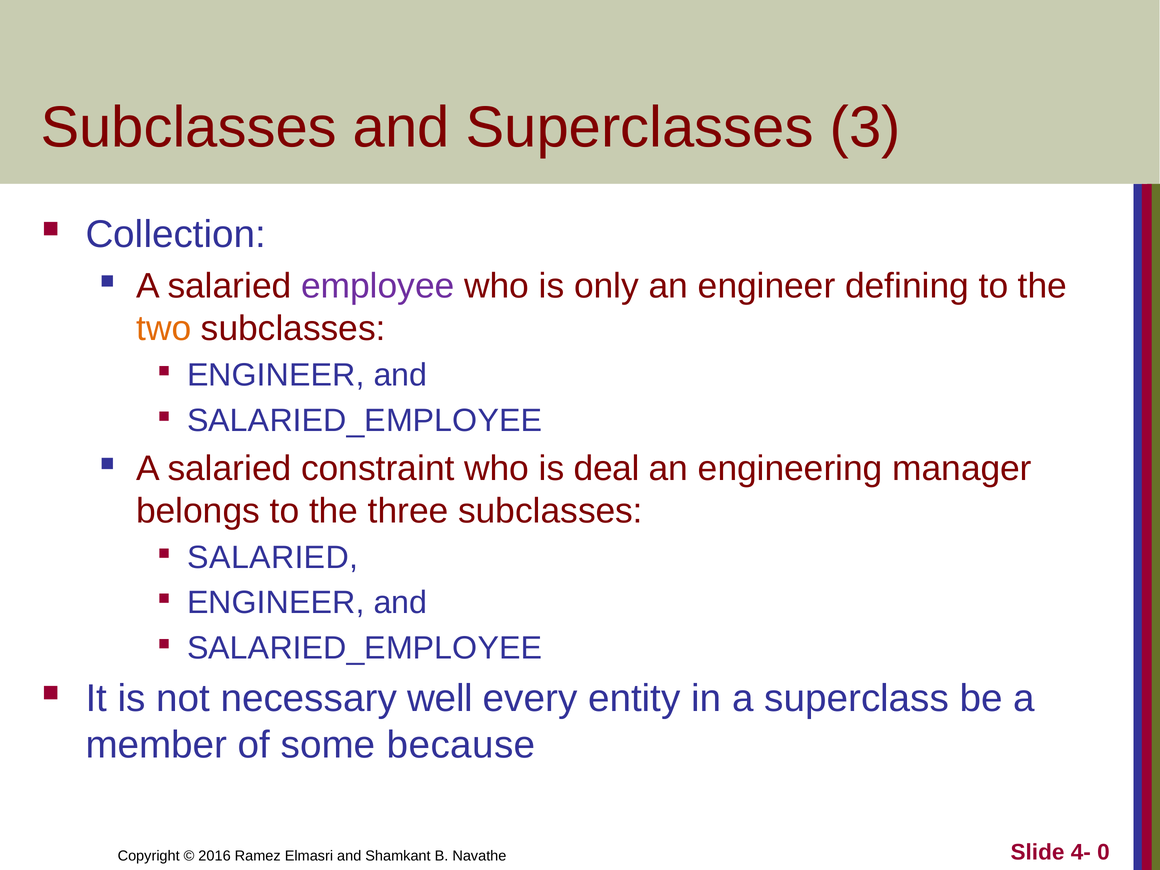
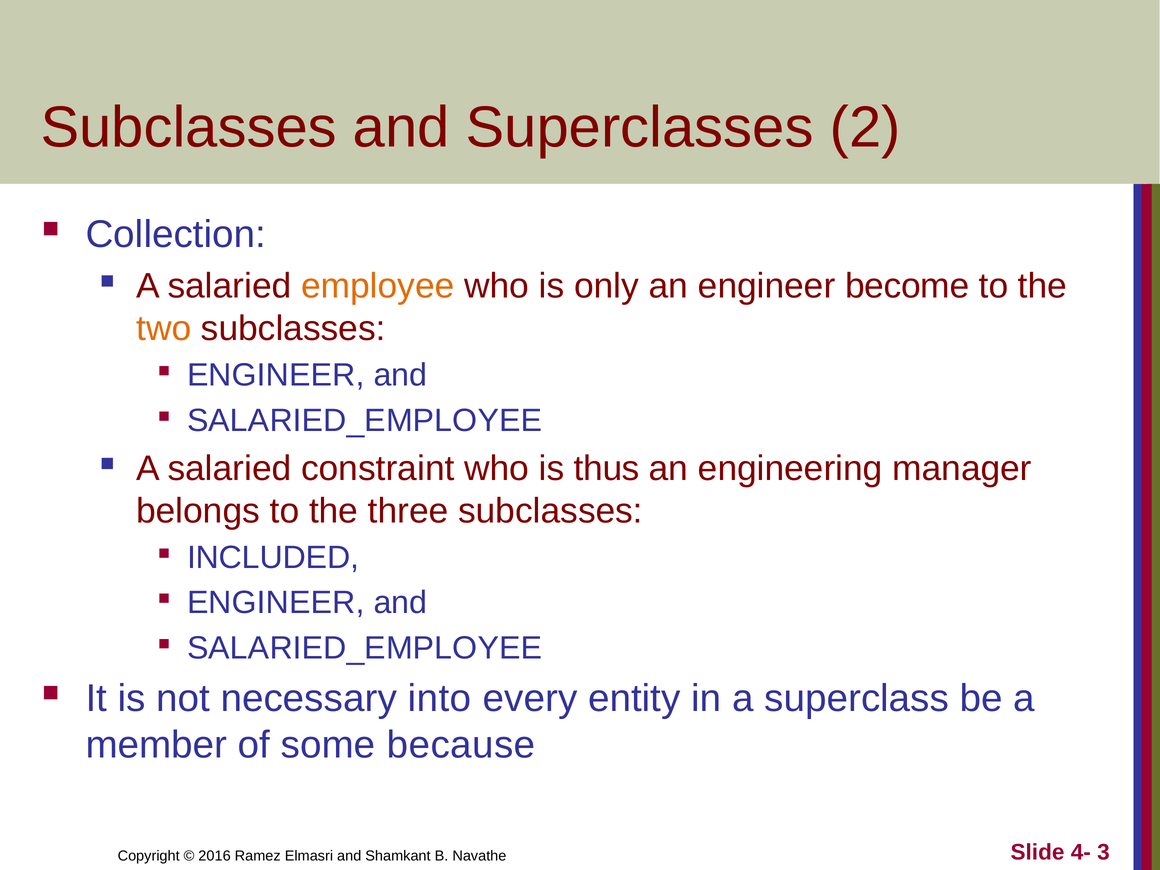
3: 3 -> 2
employee colour: purple -> orange
defining: defining -> become
deal: deal -> thus
SALARIED at (273, 558): SALARIED -> INCLUDED
well: well -> into
0: 0 -> 3
